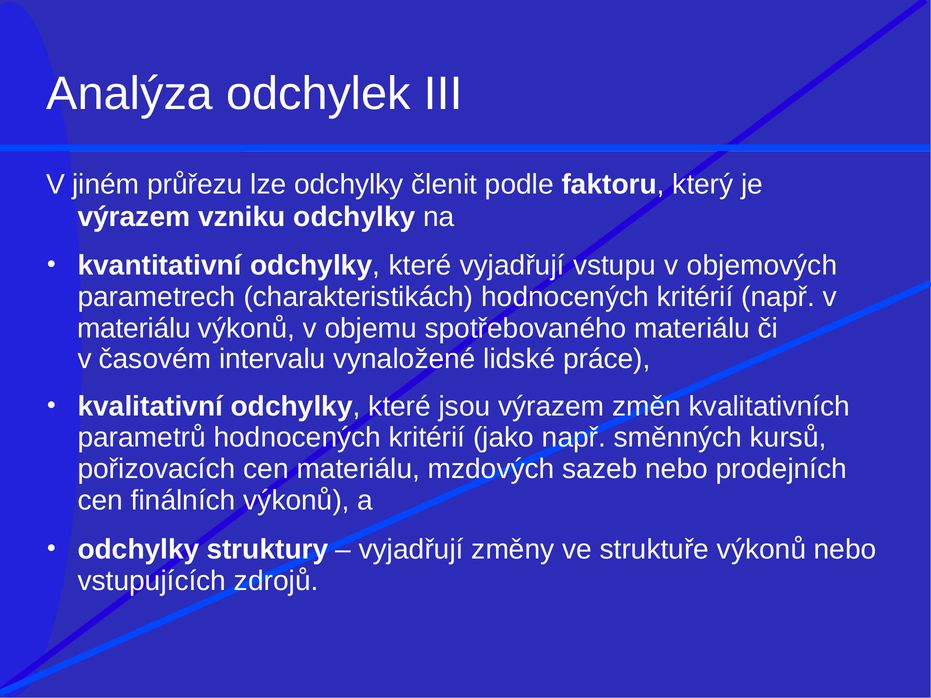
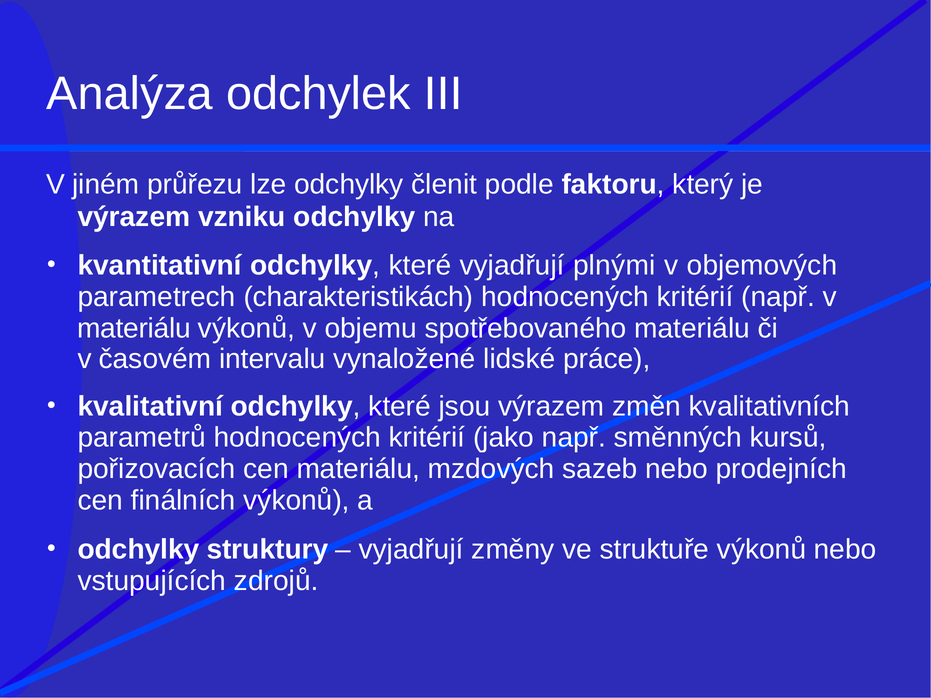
vstupu: vstupu -> plnými
